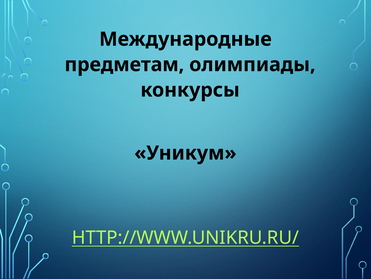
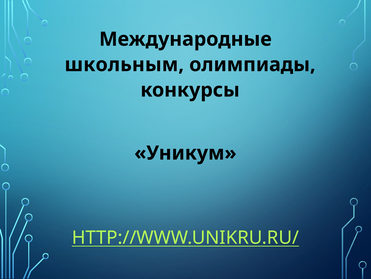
предметам: предметам -> школьным
